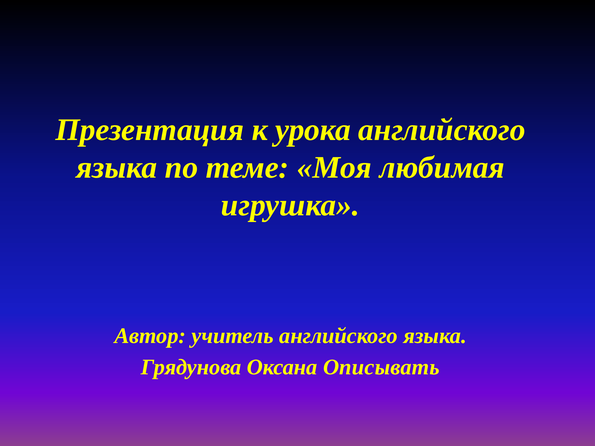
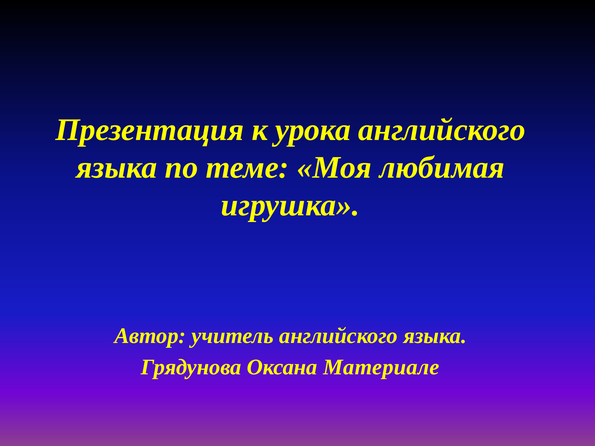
Описывать: Описывать -> Материале
